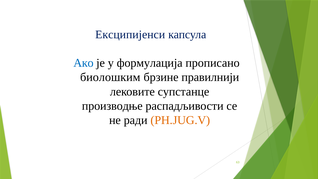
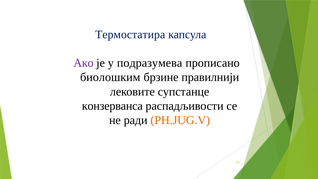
Ексципијенси: Ексципијенси -> Термостатира
Ако colour: blue -> purple
формулација: формулација -> подразумева
производње: производње -> конзерванса
